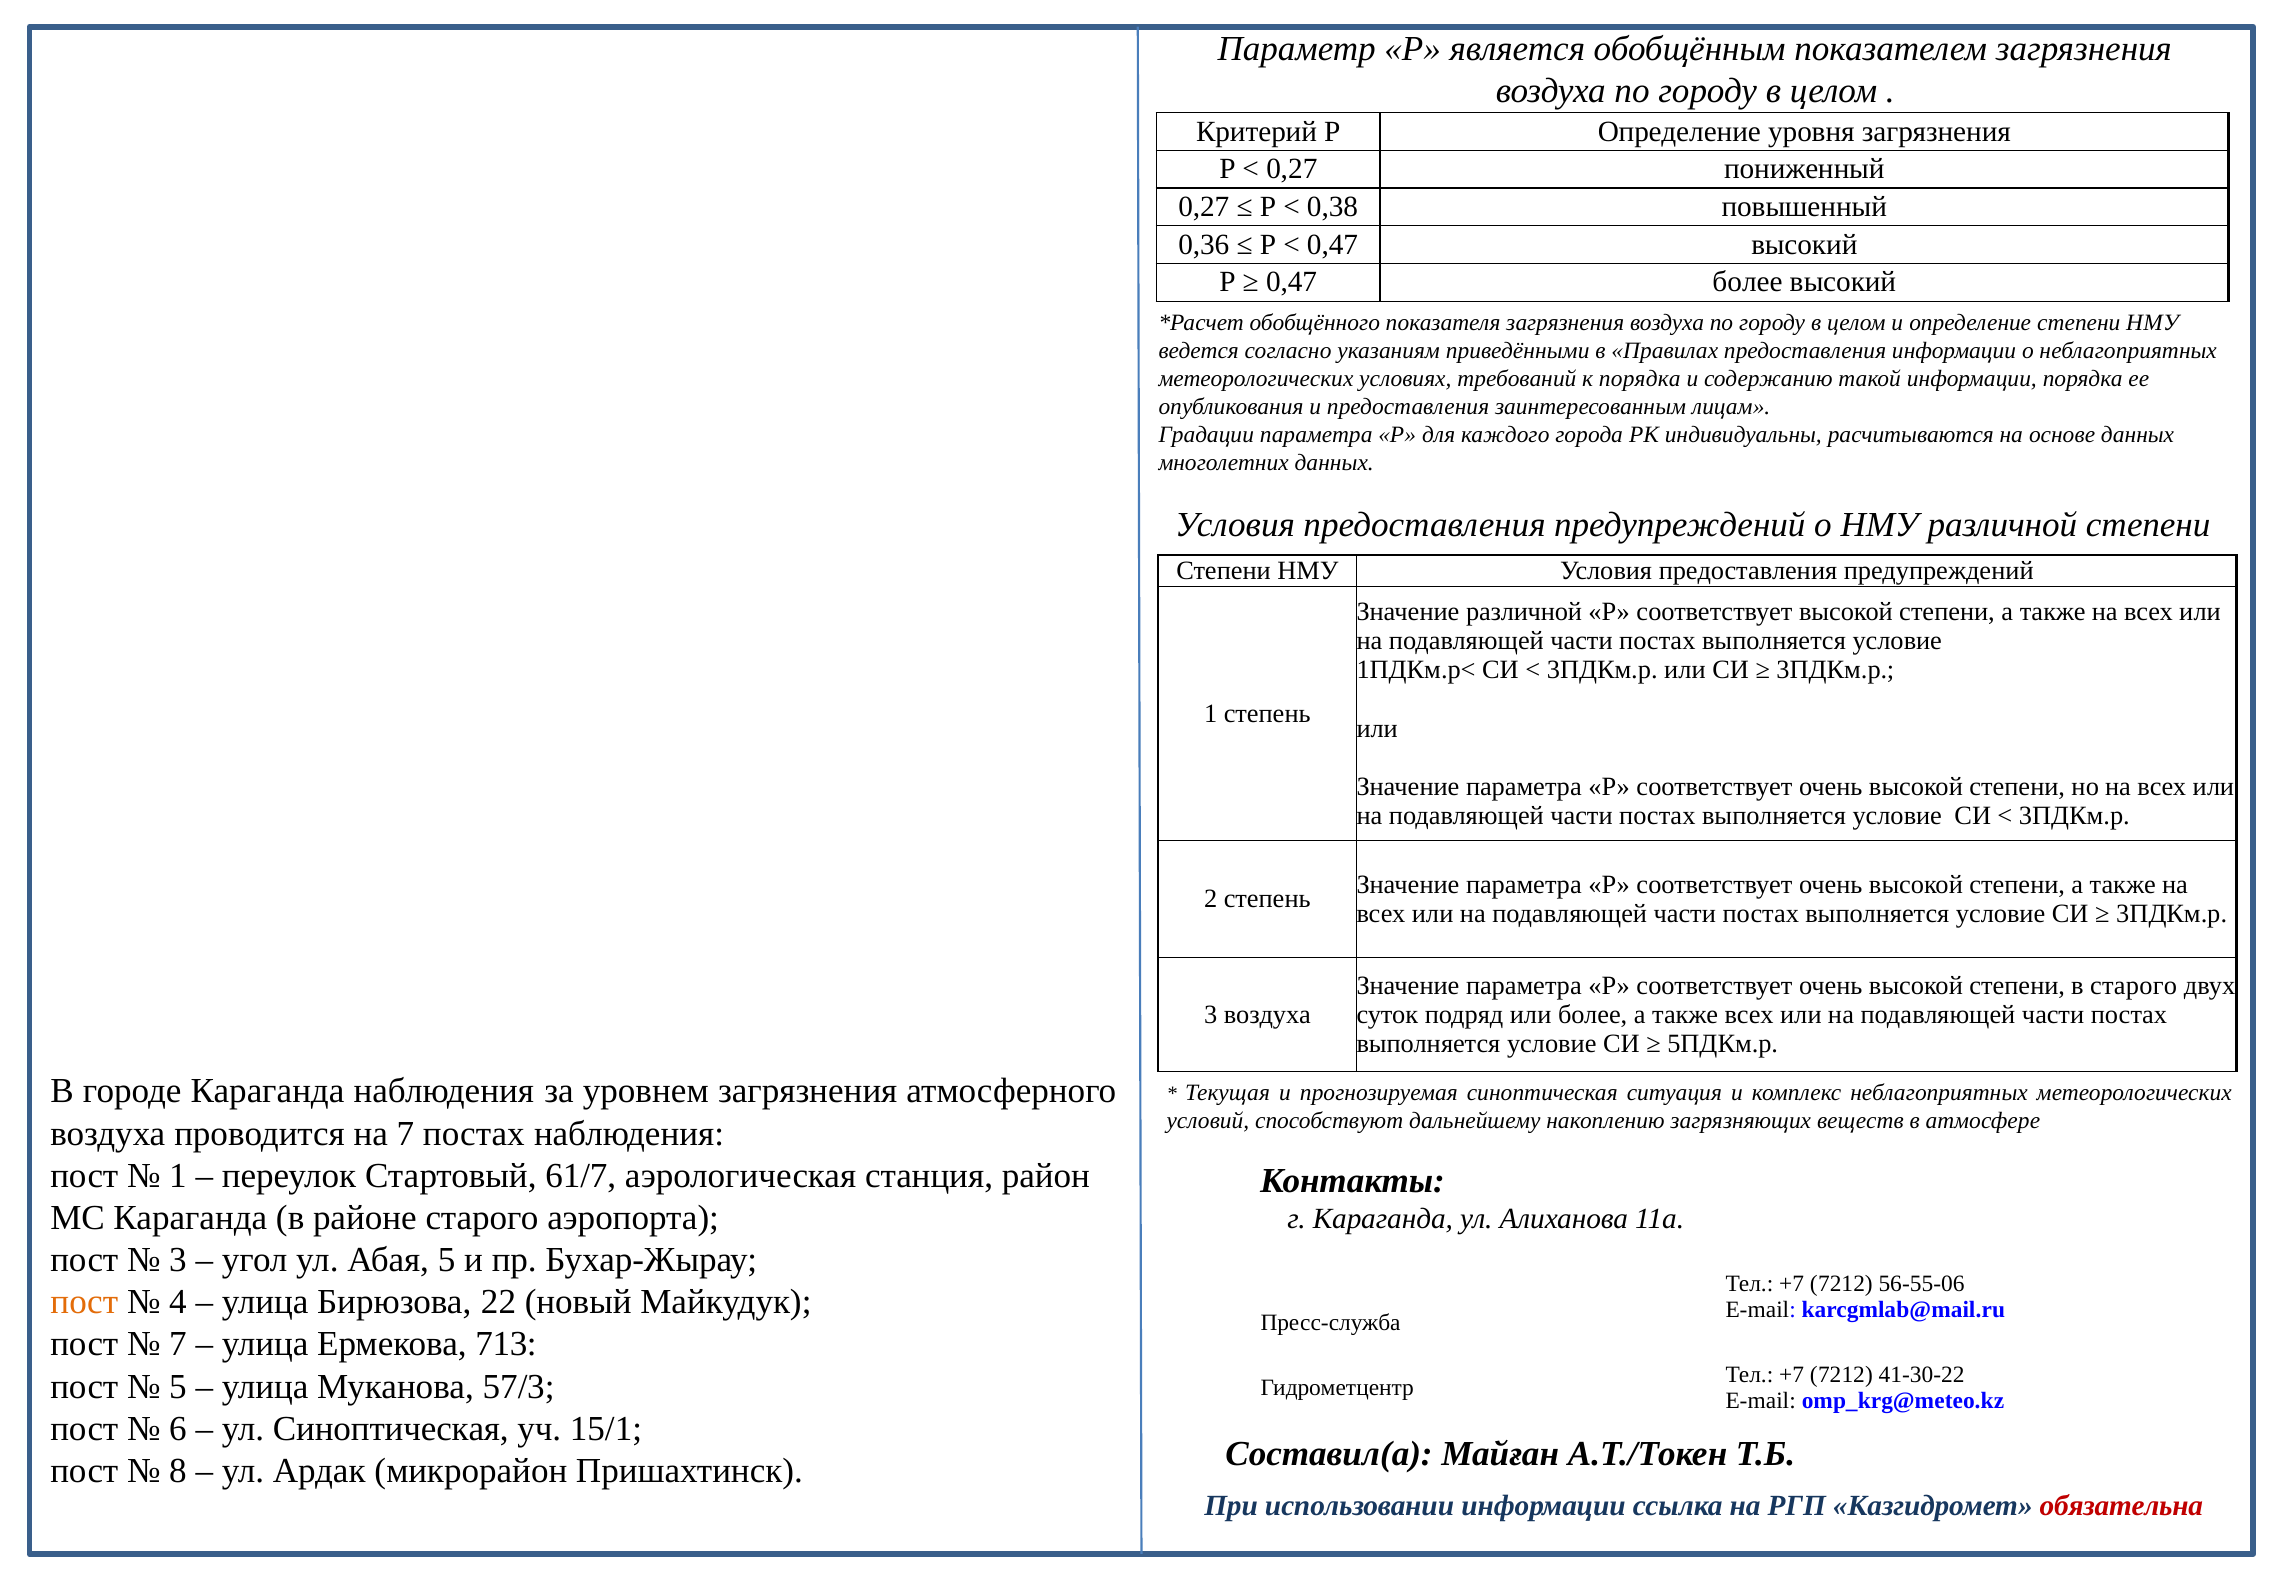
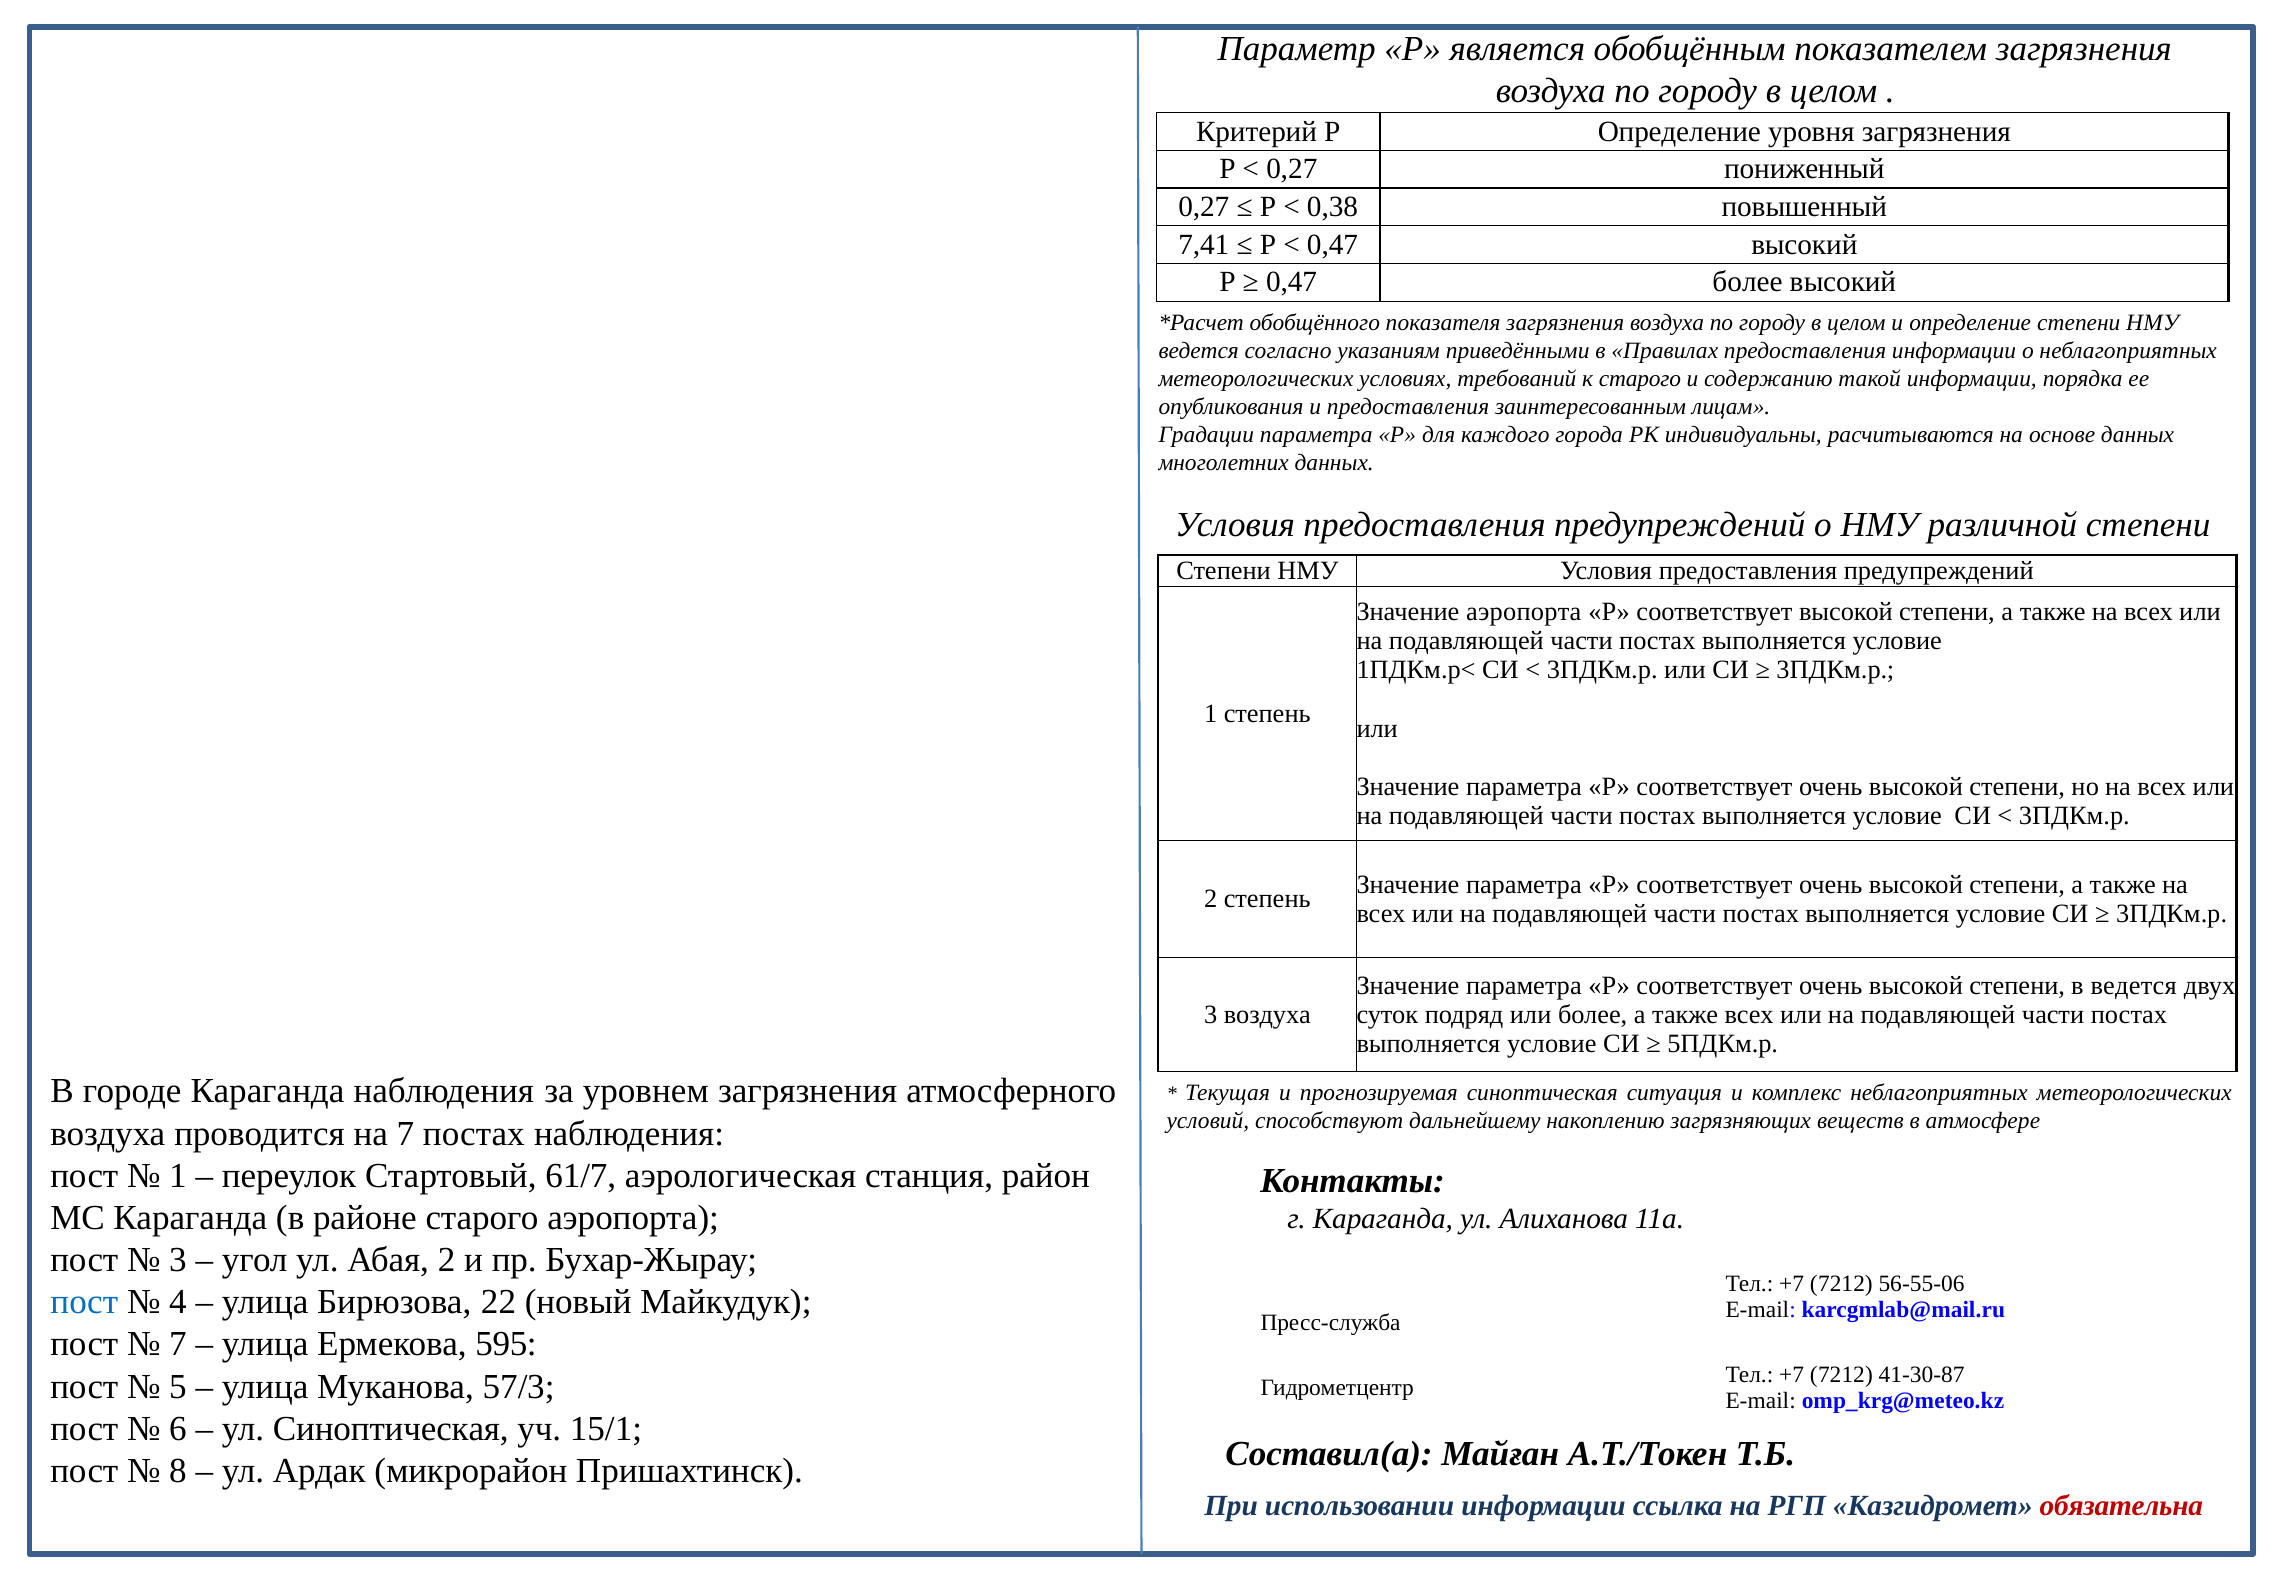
0,36: 0,36 -> 7,41
к порядка: порядка -> старого
Значение различной: различной -> аэропорта
в старого: старого -> ведется
Абая 5: 5 -> 2
пост at (84, 1302) colour: orange -> blue
713: 713 -> 595
41-30-22: 41-30-22 -> 41-30-87
